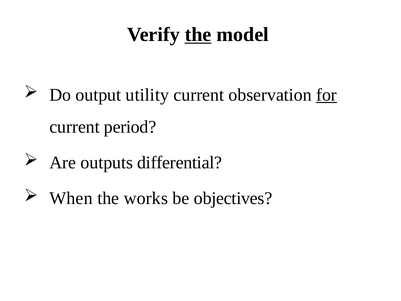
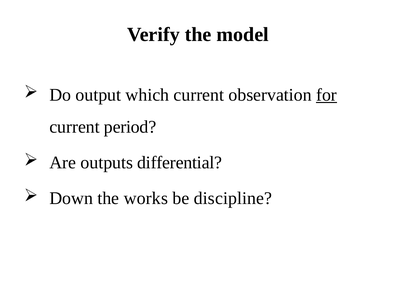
the at (198, 34) underline: present -> none
utility: utility -> which
When: When -> Down
objectives: objectives -> discipline
